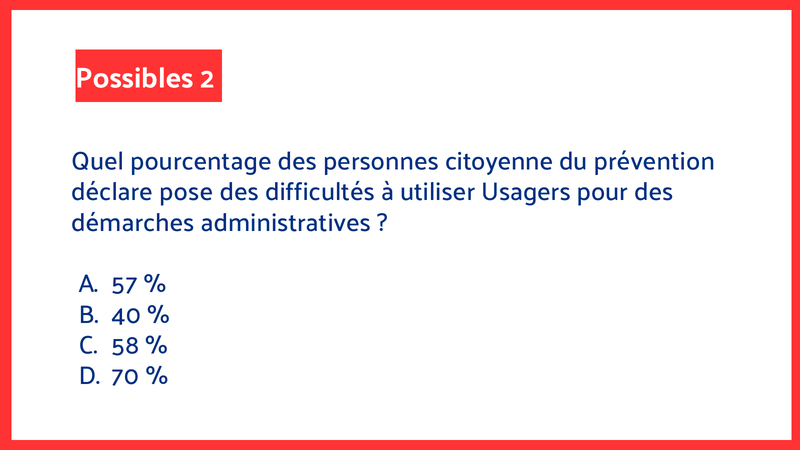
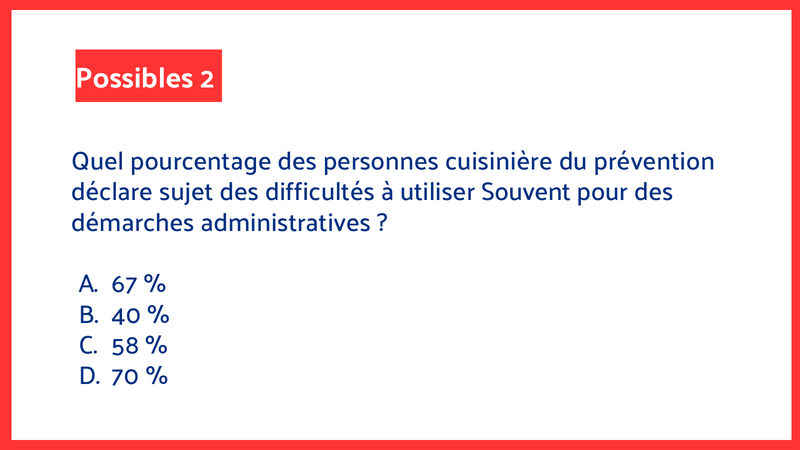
citoyenne: citoyenne -> cuisinière
pose: pose -> sujet
Usagers: Usagers -> Souvent
57: 57 -> 67
